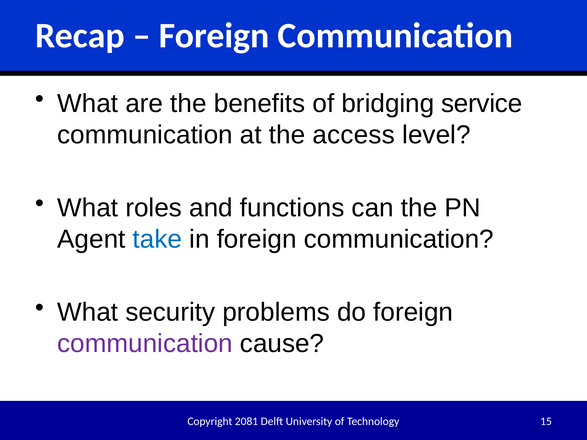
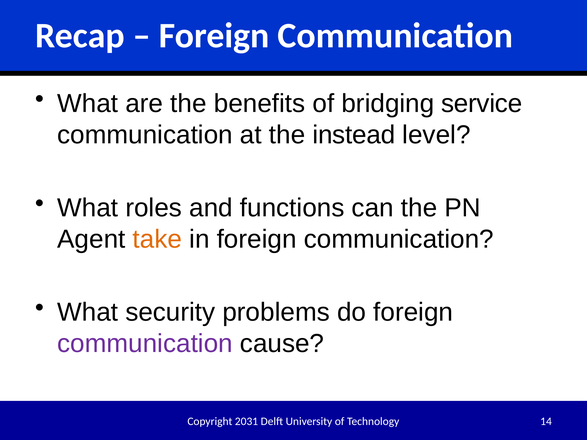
access: access -> instead
take colour: blue -> orange
2081: 2081 -> 2031
15: 15 -> 14
